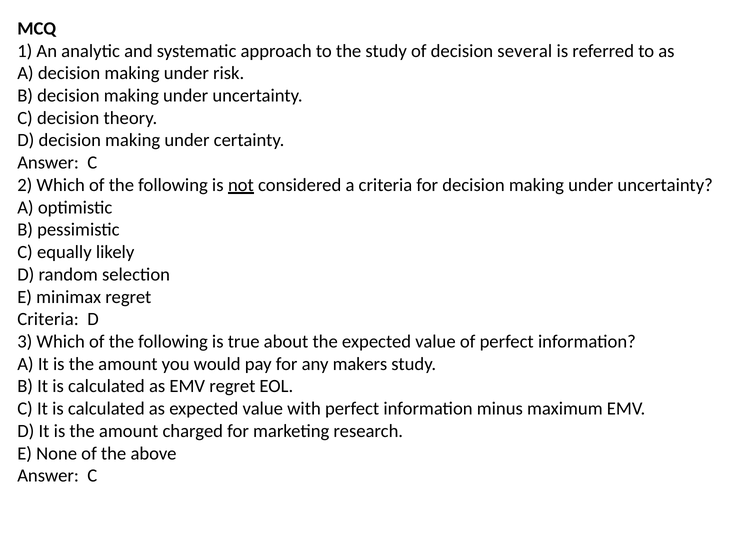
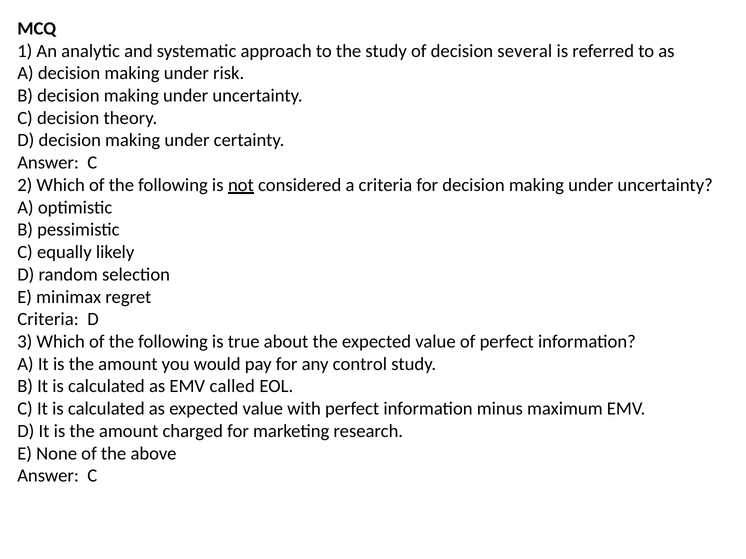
makers: makers -> control
EMV regret: regret -> called
